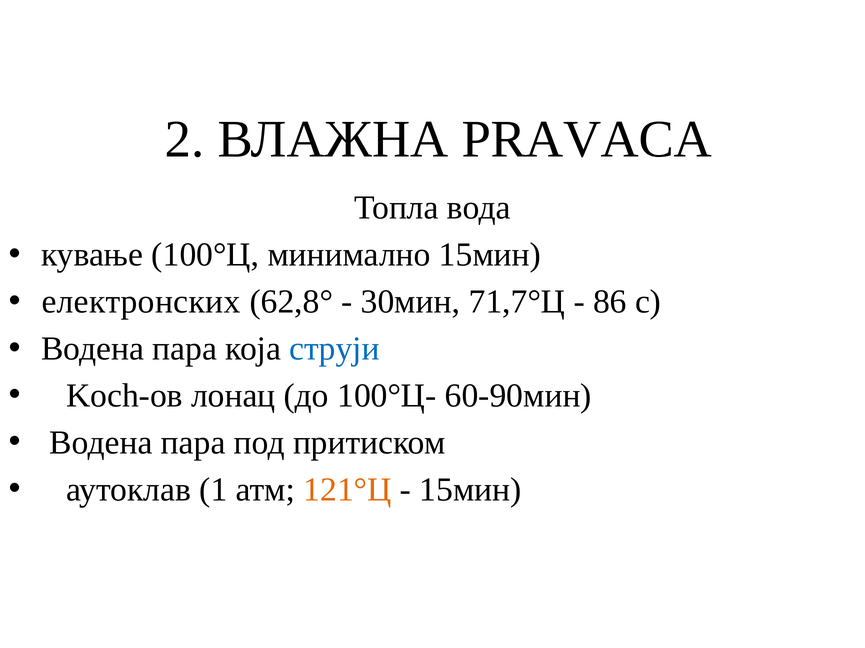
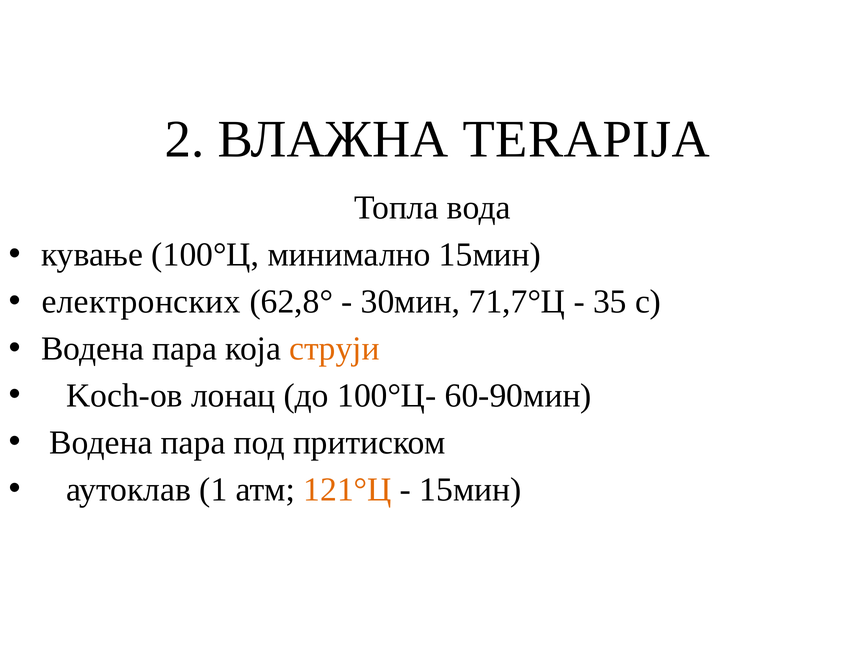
PRAVACA: PRAVACA -> TERAPIJA
86: 86 -> 35
струји colour: blue -> orange
